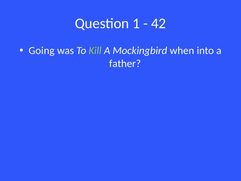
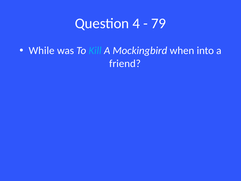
1: 1 -> 4
42: 42 -> 79
Going: Going -> While
Kill colour: light green -> light blue
father: father -> friend
